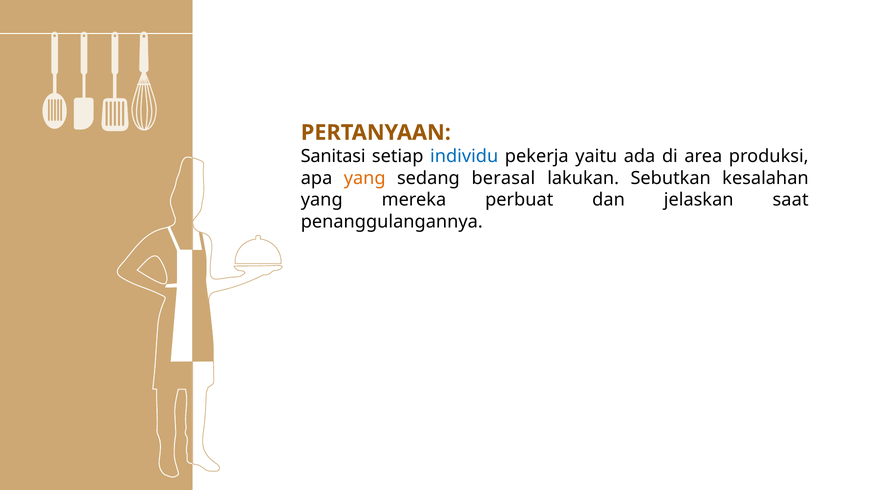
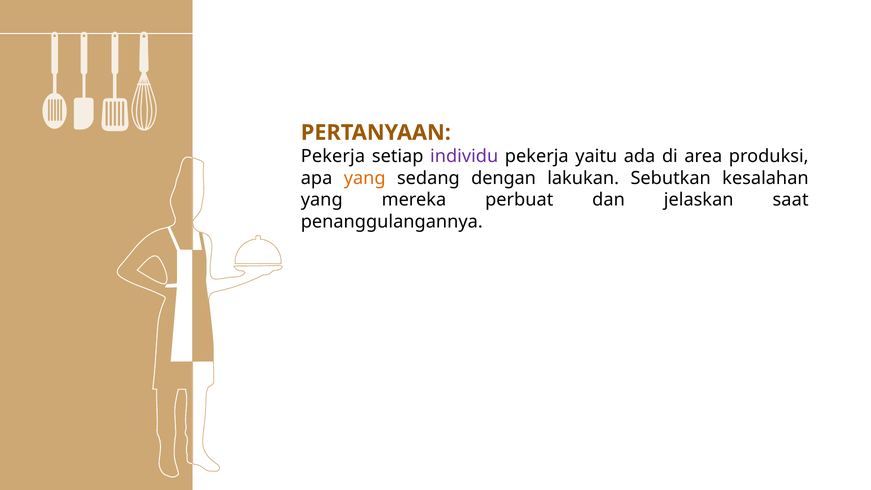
Sanitasi at (333, 156): Sanitasi -> Pekerja
individu colour: blue -> purple
berasal: berasal -> dengan
